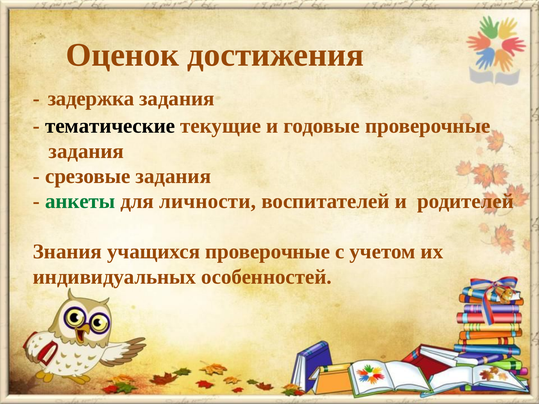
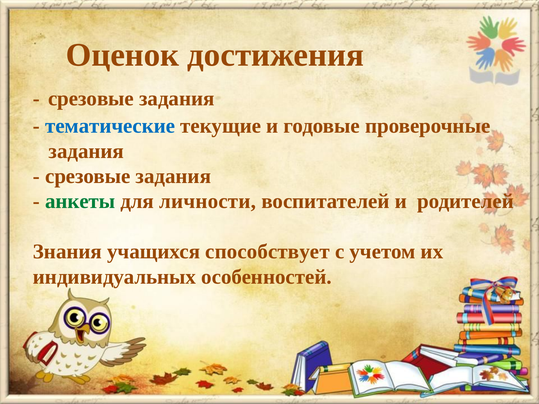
задержка at (91, 98): задержка -> срезовые
тематические colour: black -> blue
учащихся проверочные: проверочные -> способствует
